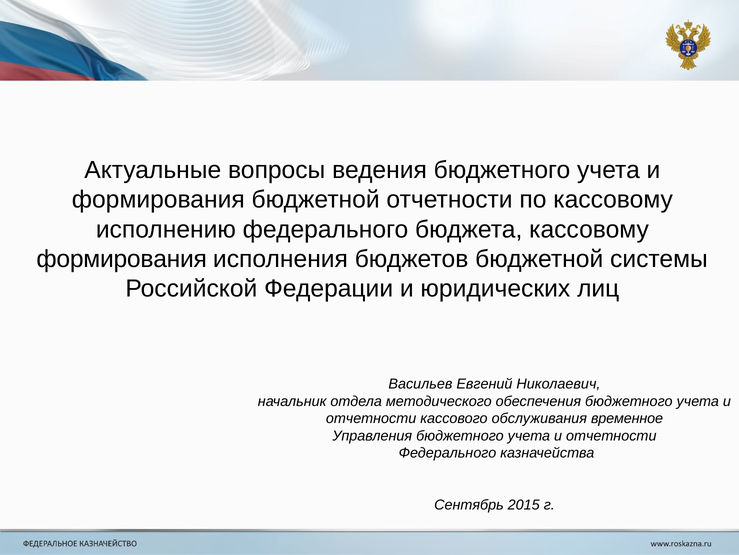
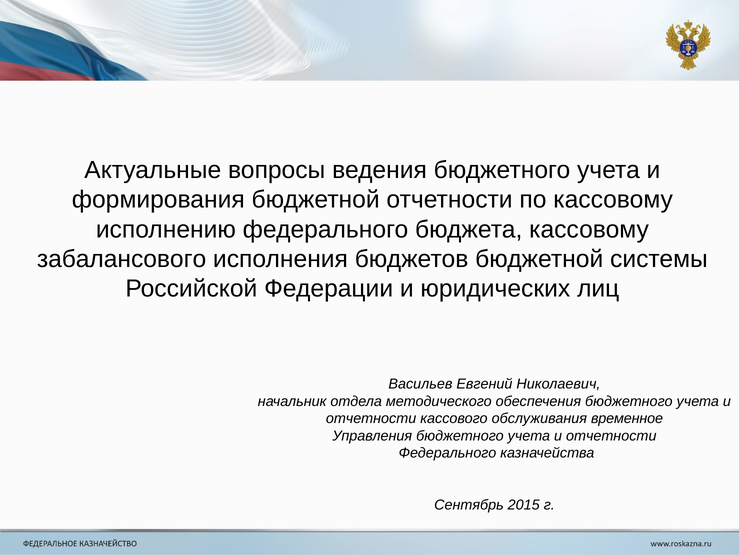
формирования at (122, 259): формирования -> забалансового
